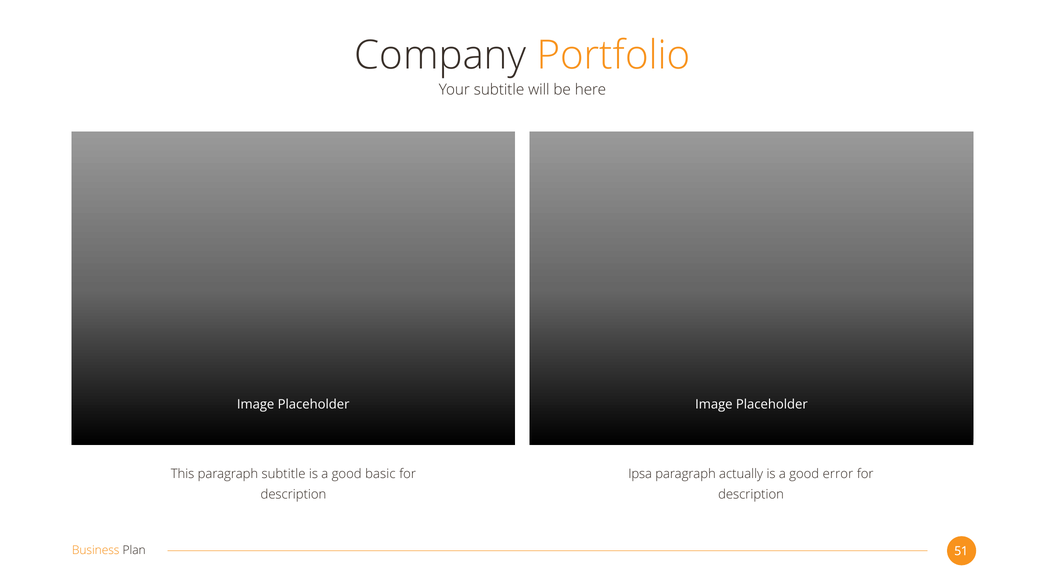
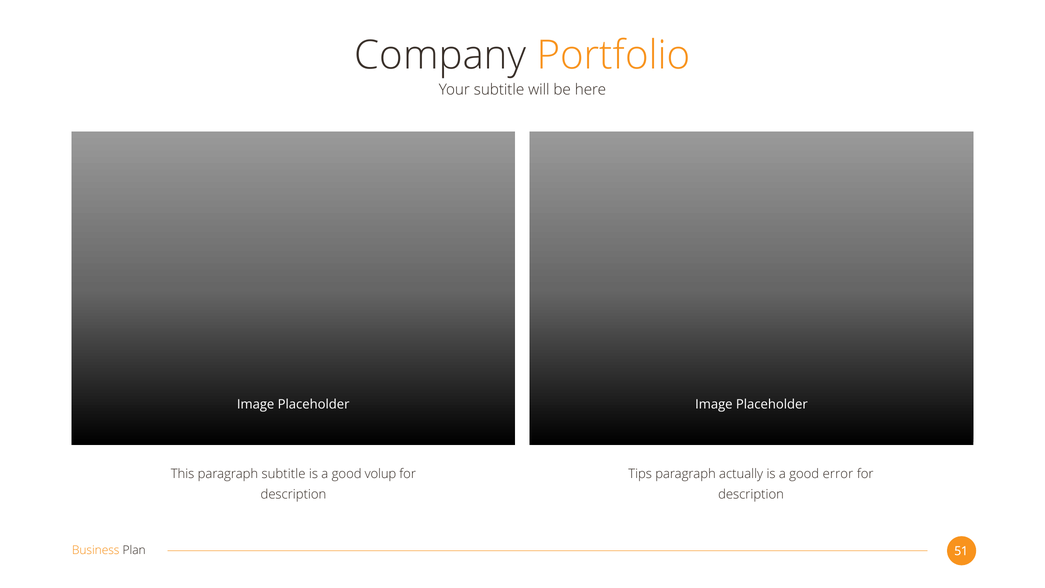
basic: basic -> volup
Ipsa: Ipsa -> Tips
